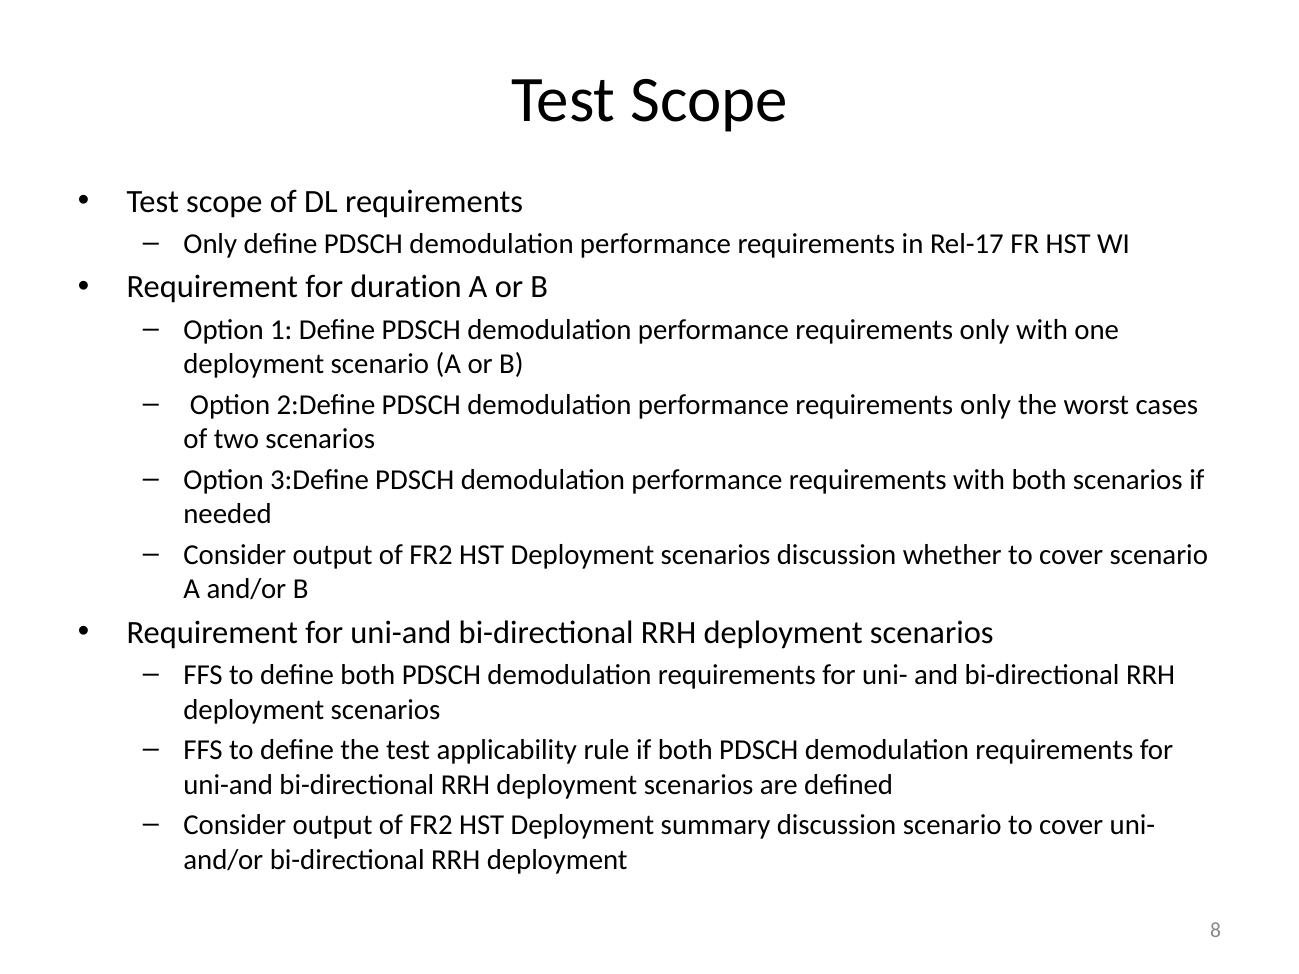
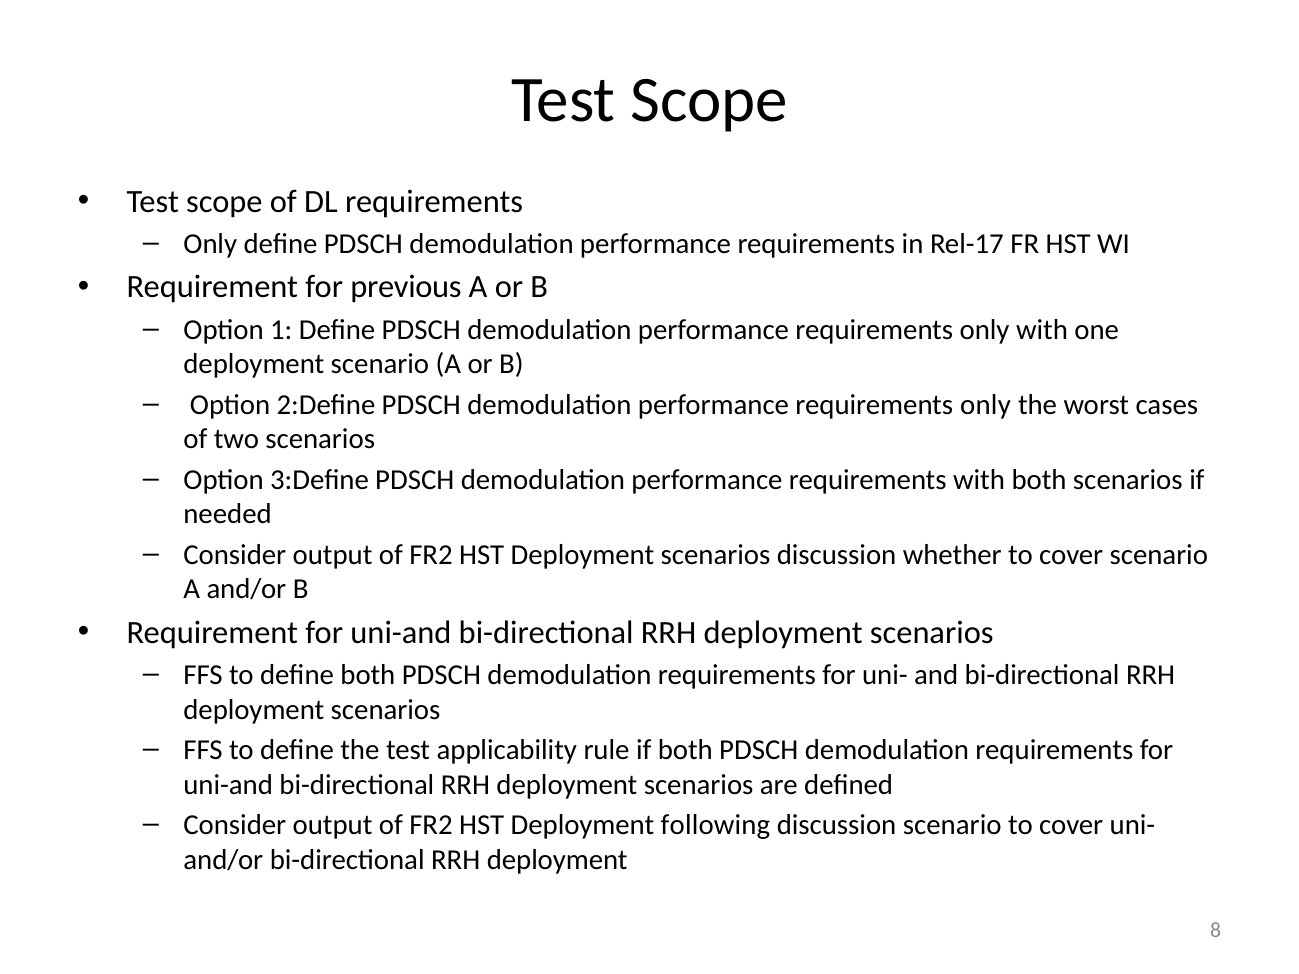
duration: duration -> previous
summary: summary -> following
